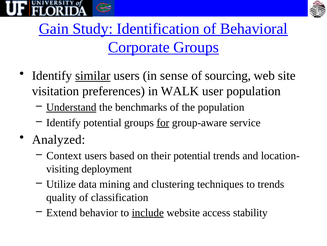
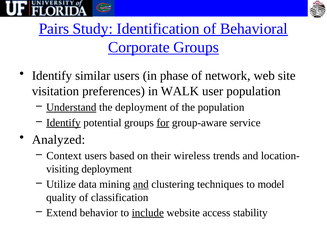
Gain: Gain -> Pairs
similar underline: present -> none
sense: sense -> phase
sourcing: sourcing -> network
the benchmarks: benchmarks -> deployment
Identify at (63, 122) underline: none -> present
their potential: potential -> wireless
and at (141, 184) underline: none -> present
to trends: trends -> model
